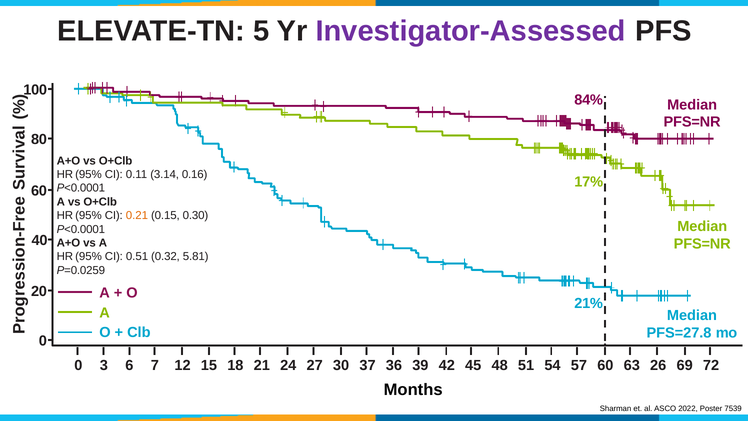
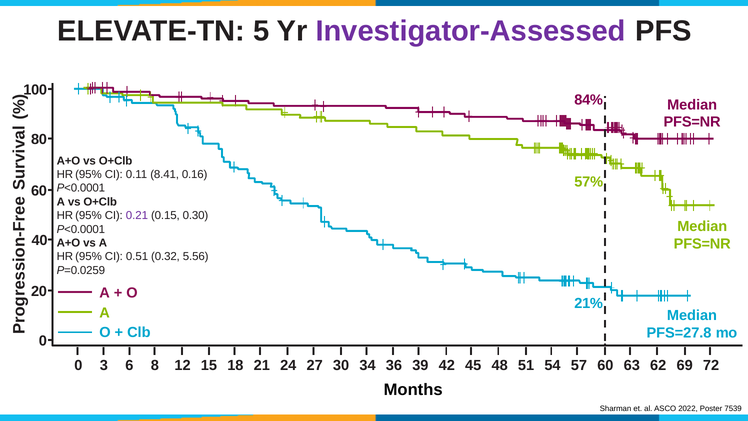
3.14: 3.14 -> 8.41
17%: 17% -> 57%
0.21 colour: orange -> purple
5.81: 5.81 -> 5.56
7: 7 -> 8
37: 37 -> 34
26: 26 -> 62
